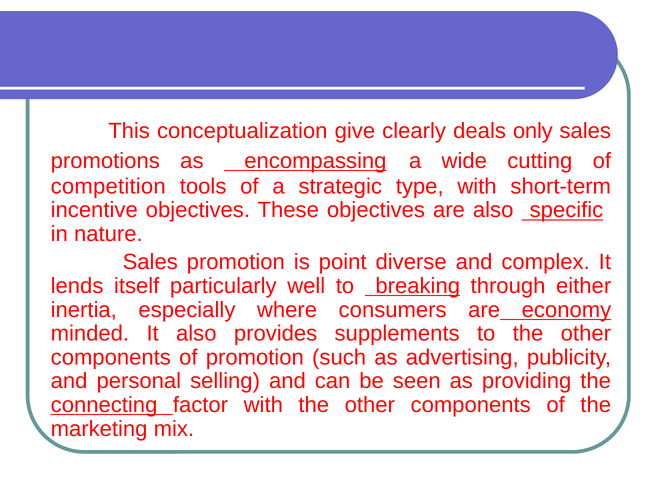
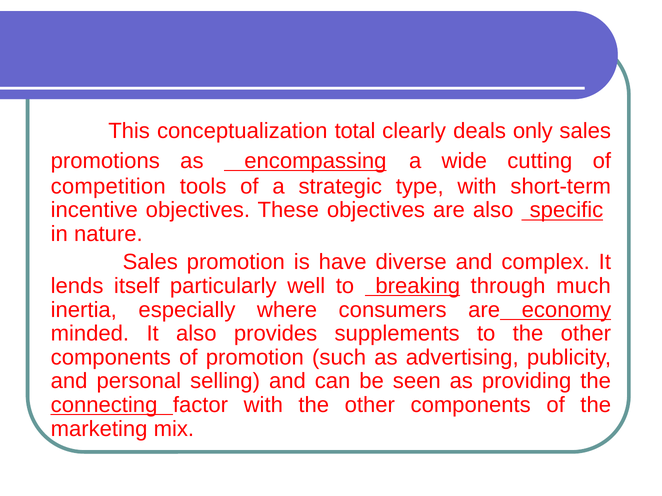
give: give -> total
point: point -> have
either: either -> much
